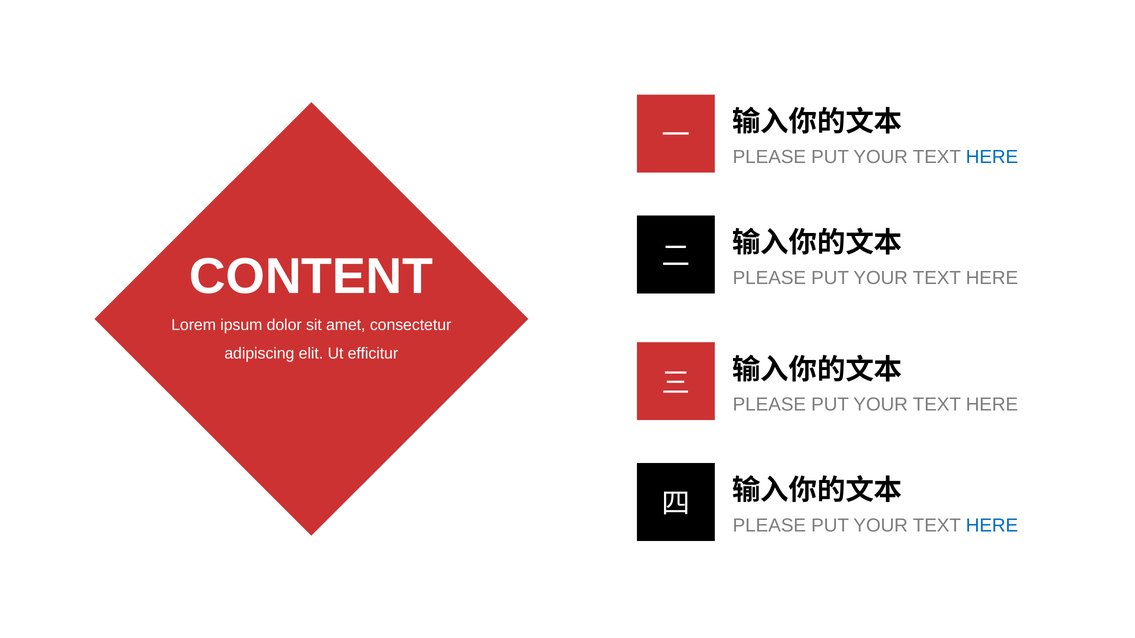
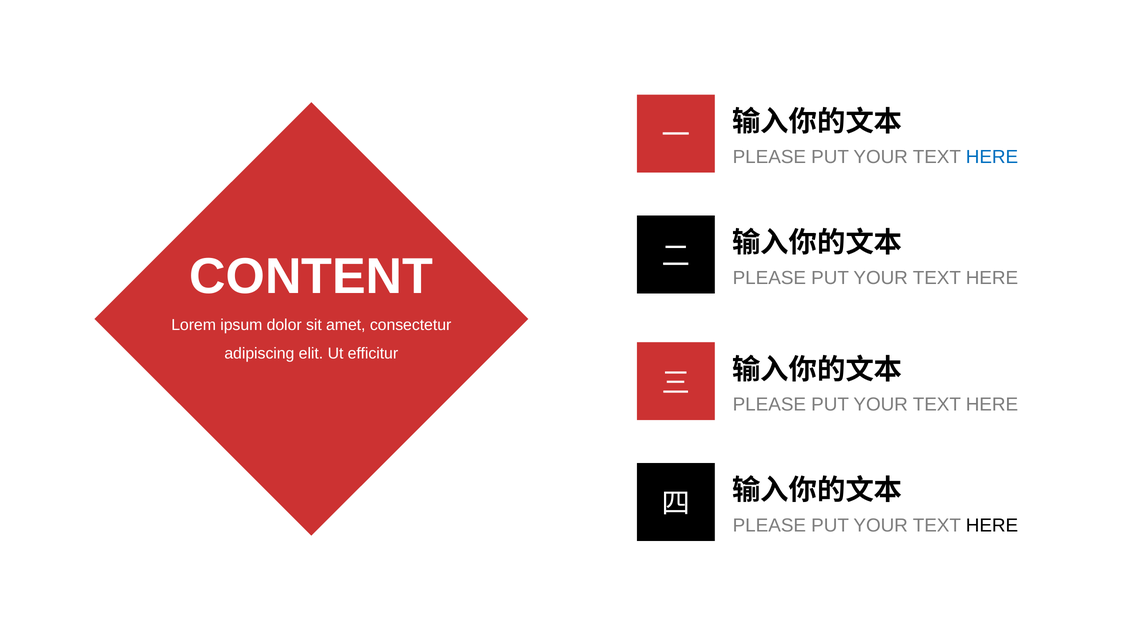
HERE at (992, 526) colour: blue -> black
